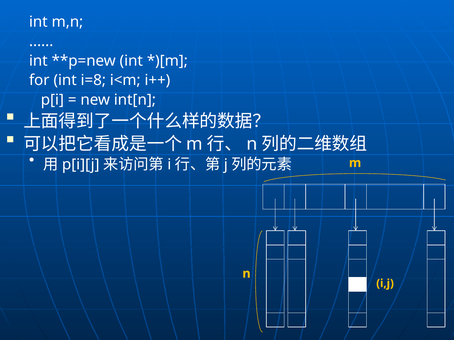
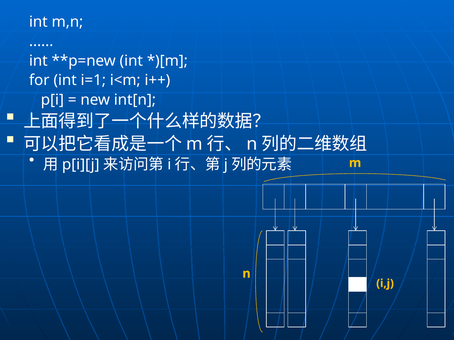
i=8: i=8 -> i=1
